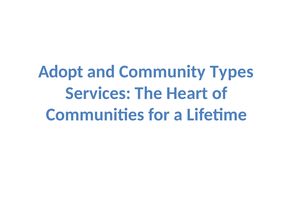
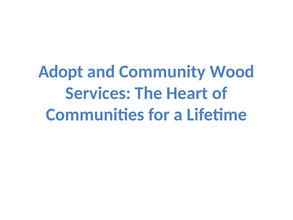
Types: Types -> Wood
